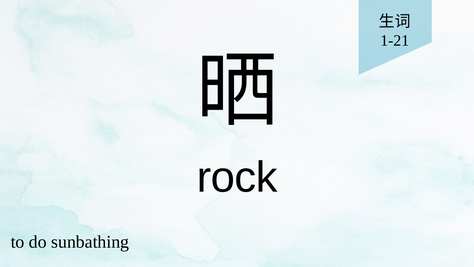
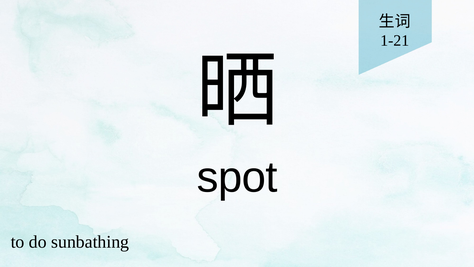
rock: rock -> spot
